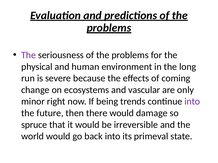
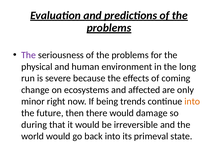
vascular: vascular -> affected
into at (192, 102) colour: purple -> orange
spruce: spruce -> during
